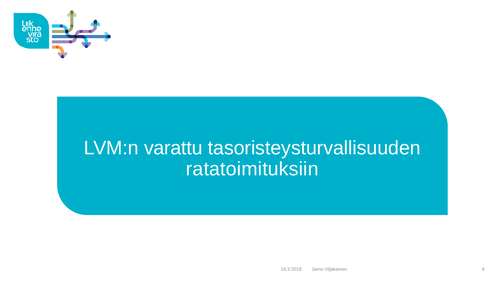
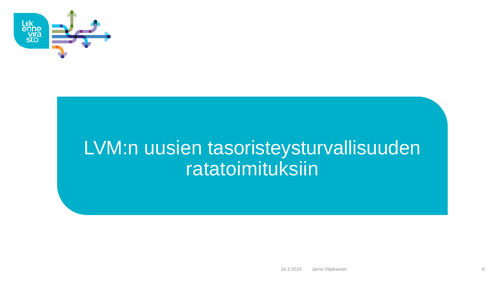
varattu: varattu -> uusien
